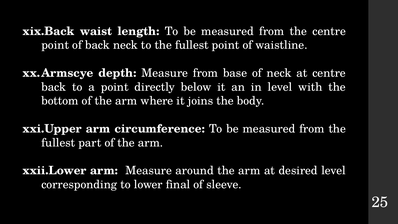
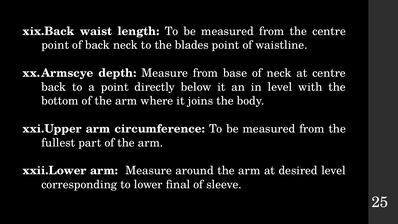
to the fullest: fullest -> blades
